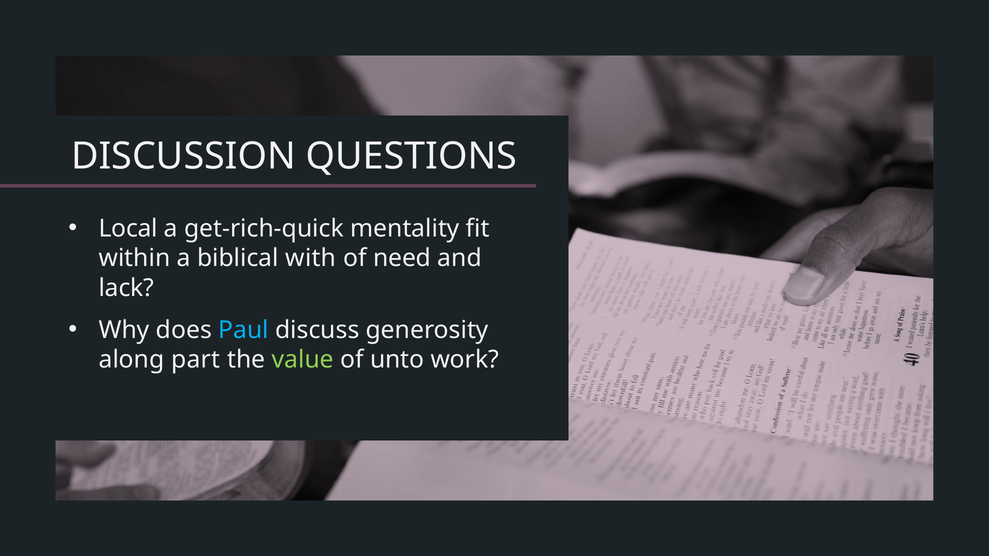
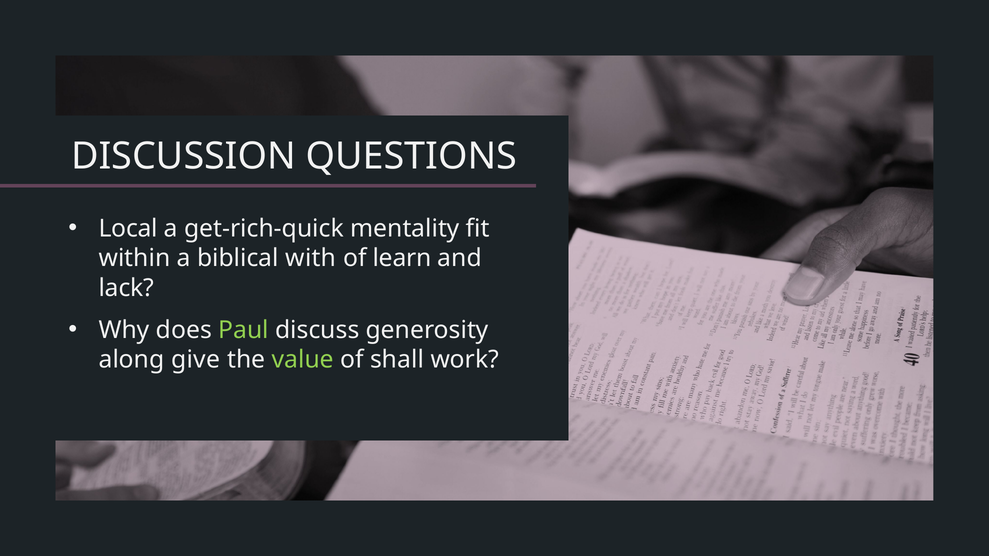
need: need -> learn
Paul colour: light blue -> light green
part: part -> give
unto: unto -> shall
